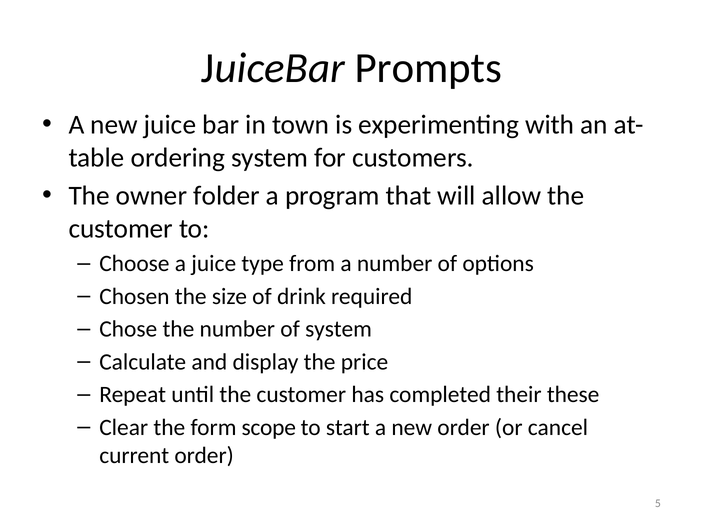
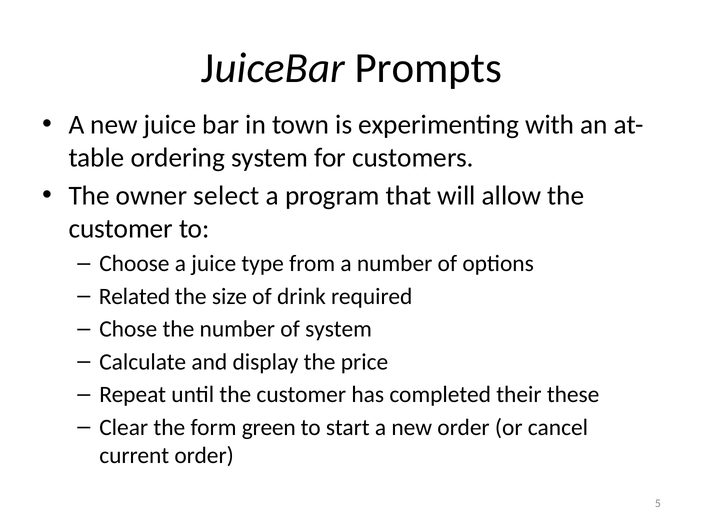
folder: folder -> select
Chosen: Chosen -> Related
scope: scope -> green
